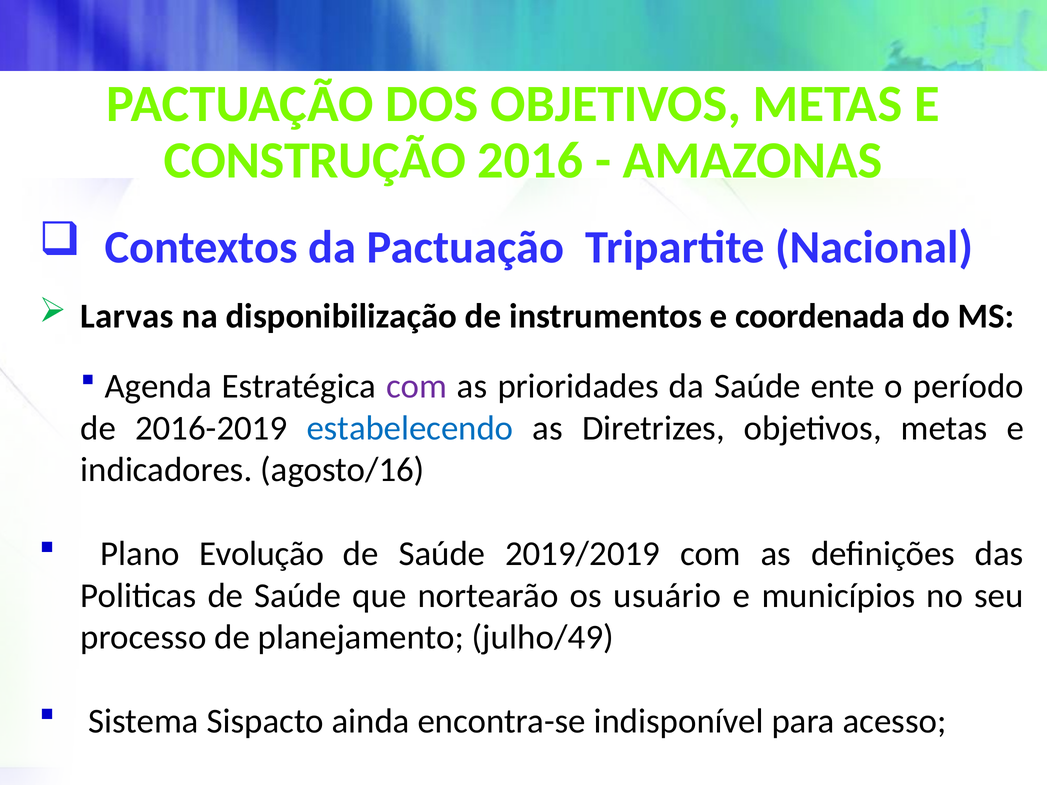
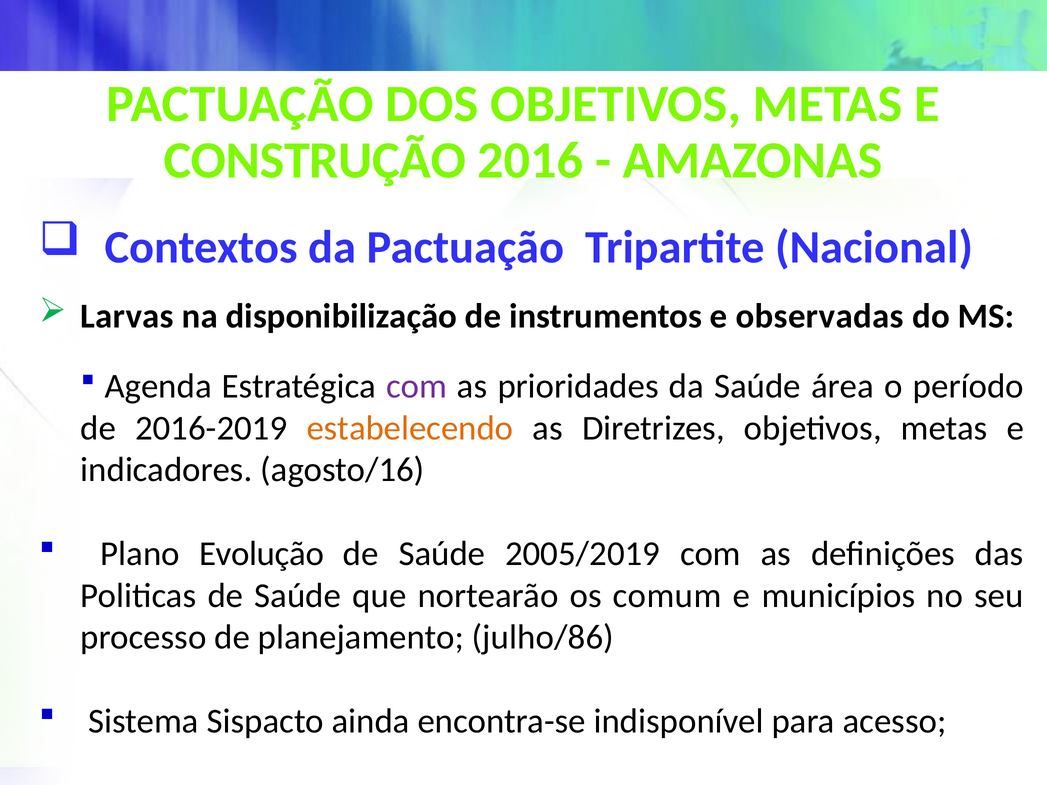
coordenada: coordenada -> observadas
ente: ente -> área
estabelecendo colour: blue -> orange
2019/2019: 2019/2019 -> 2005/2019
usuário: usuário -> comum
julho/49: julho/49 -> julho/86
